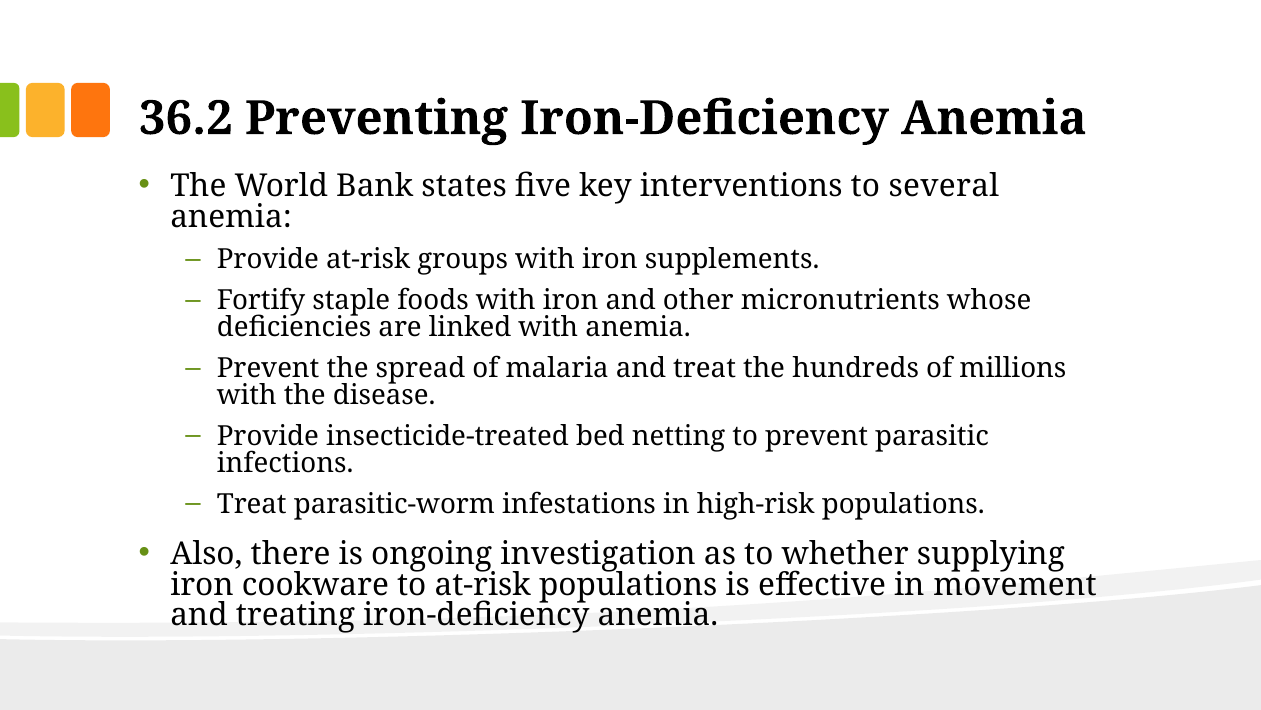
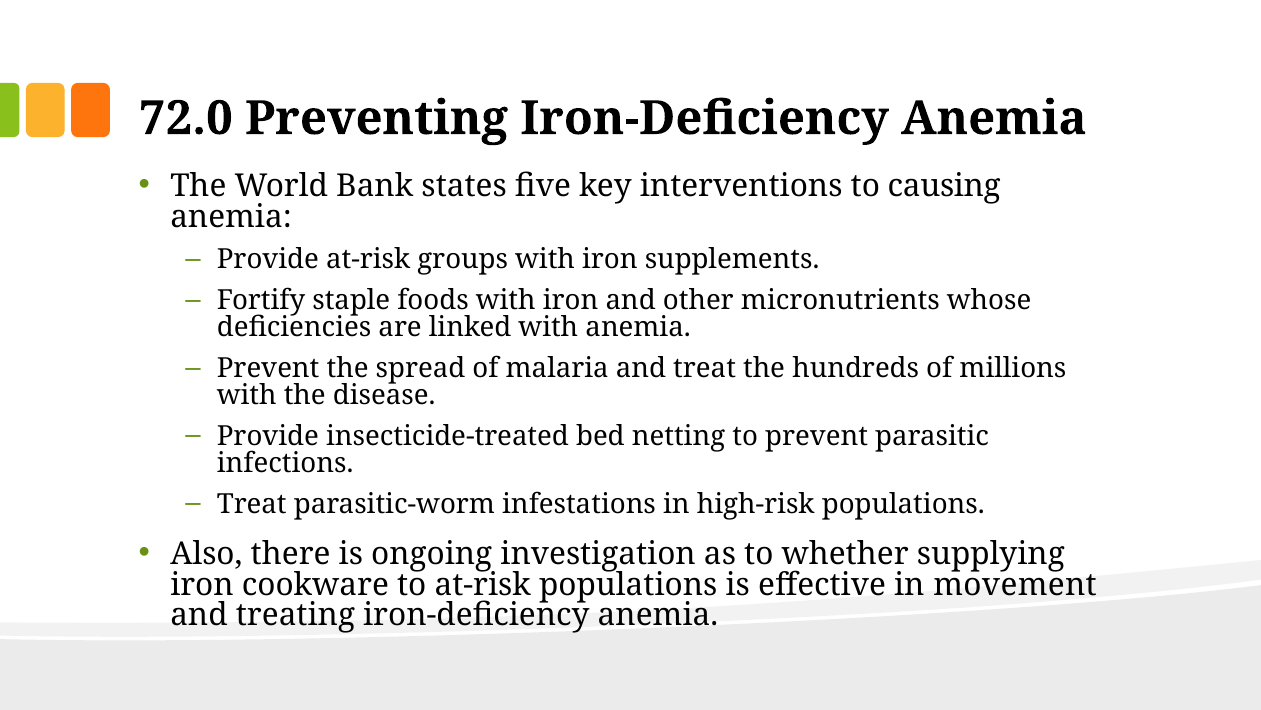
36.2: 36.2 -> 72.0
several: several -> causing
